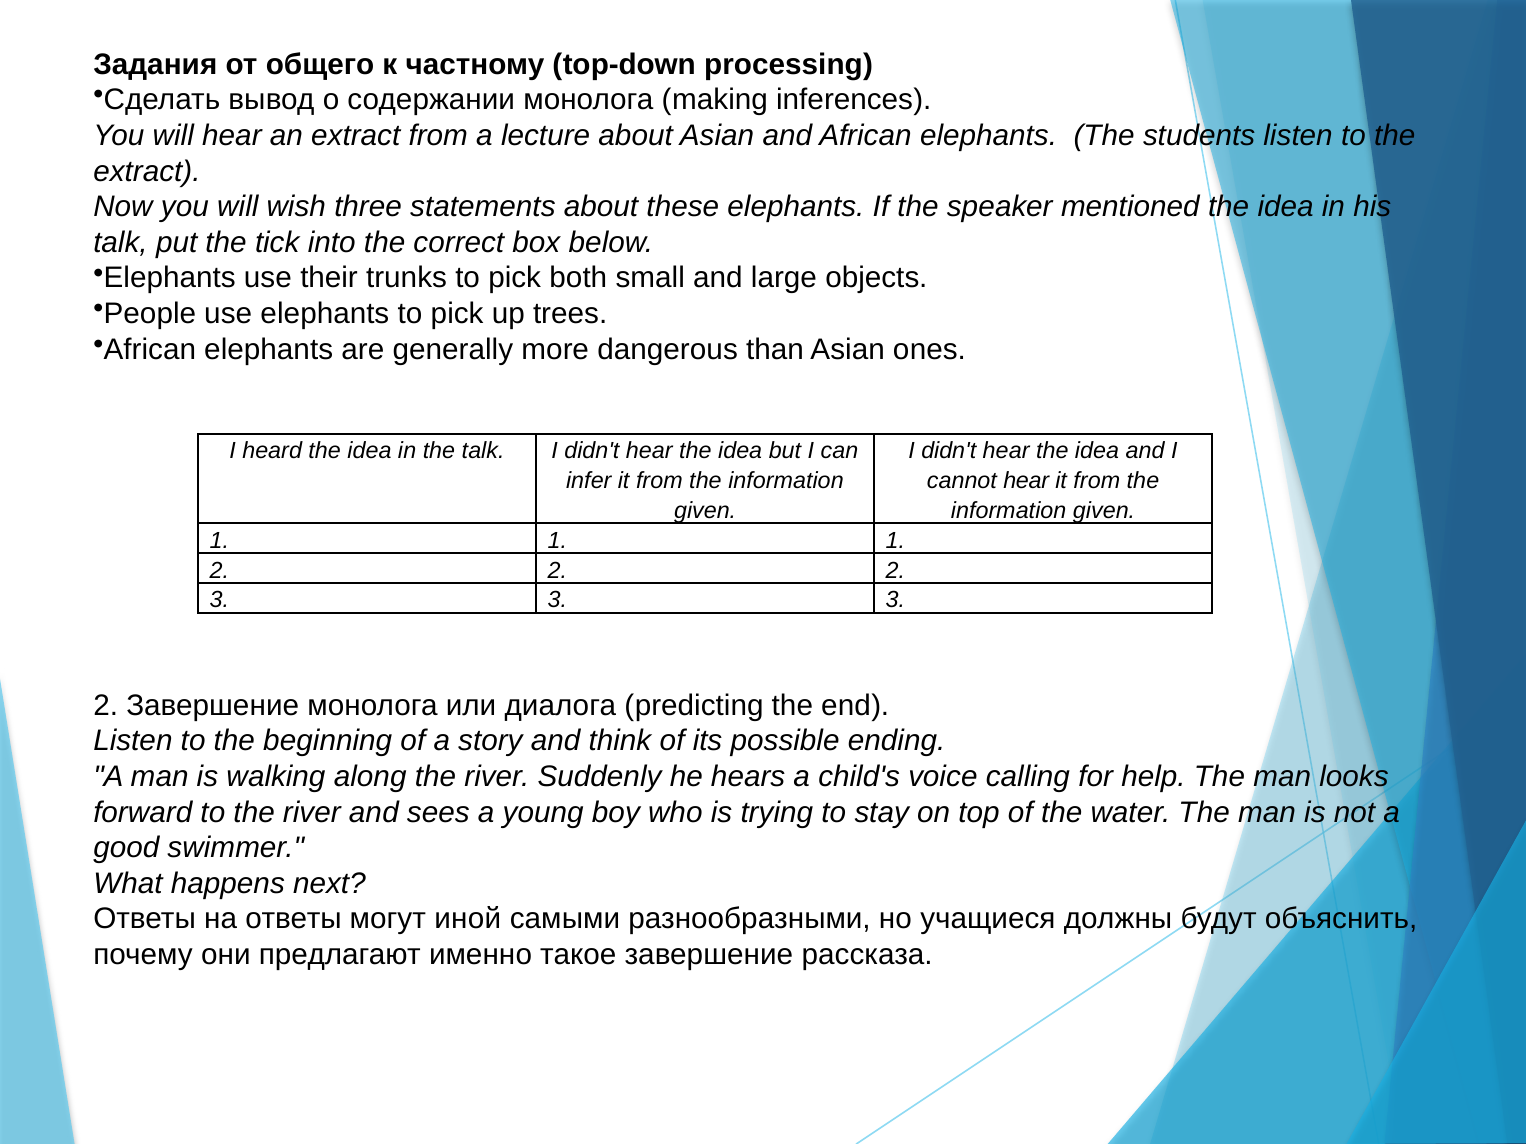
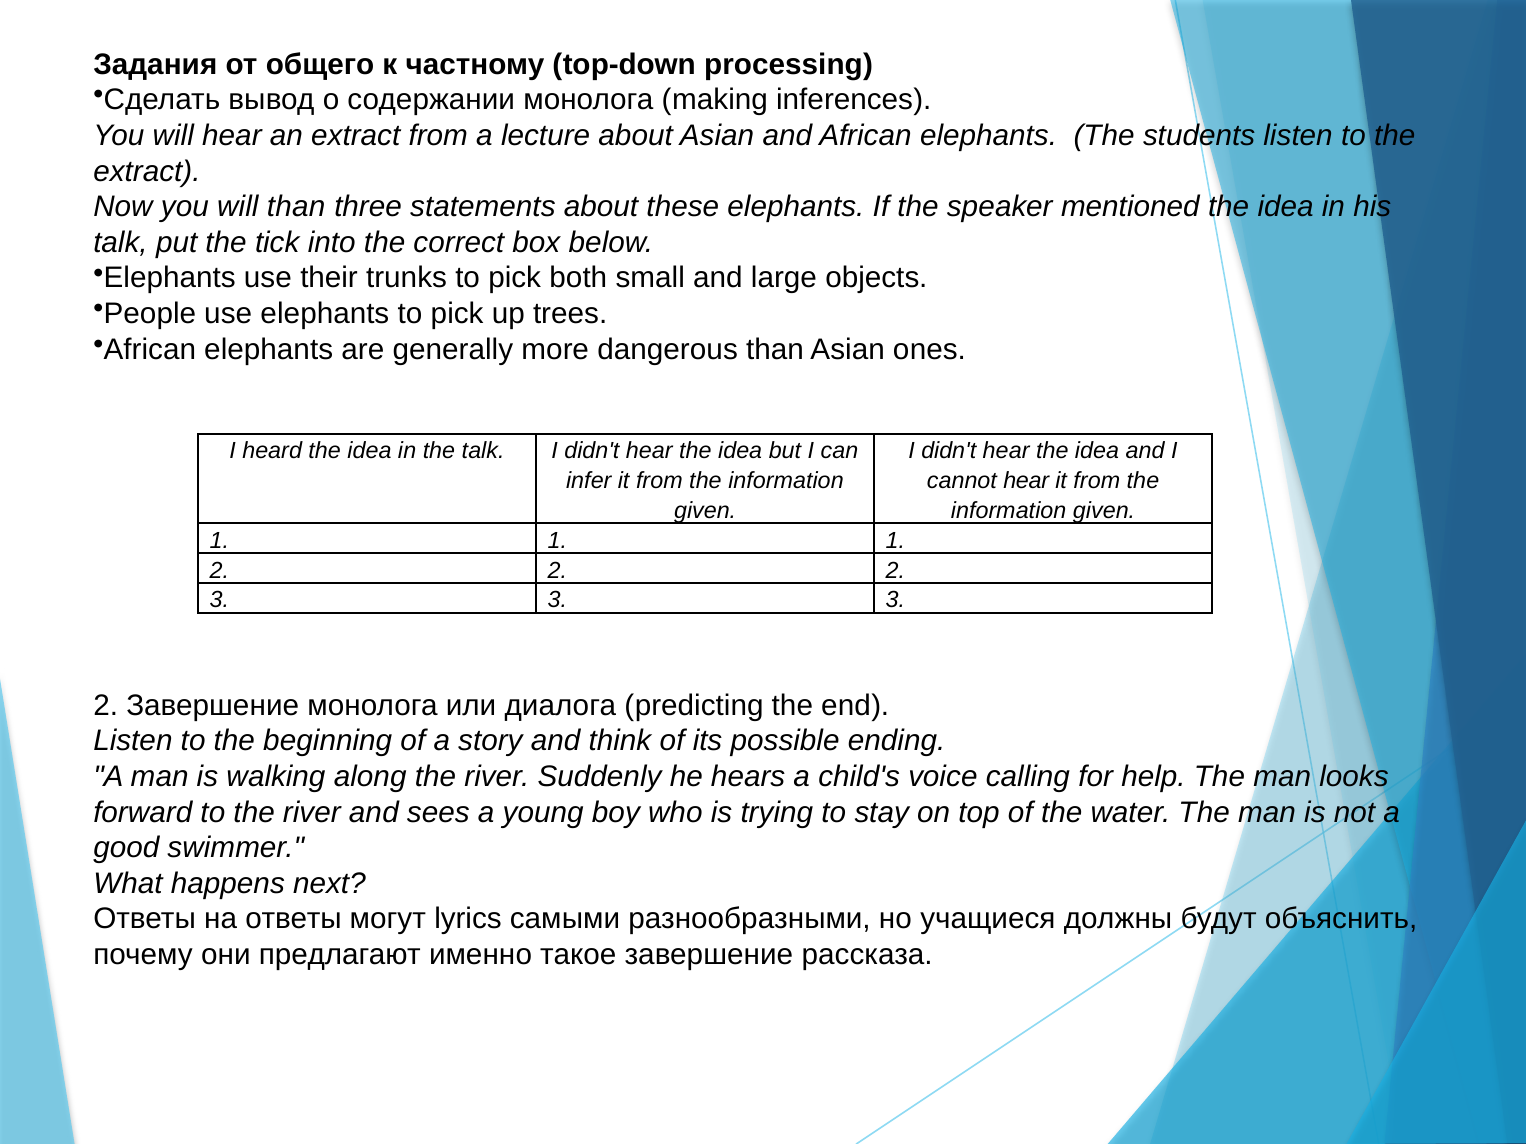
will wish: wish -> than
иной: иной -> lyrics
